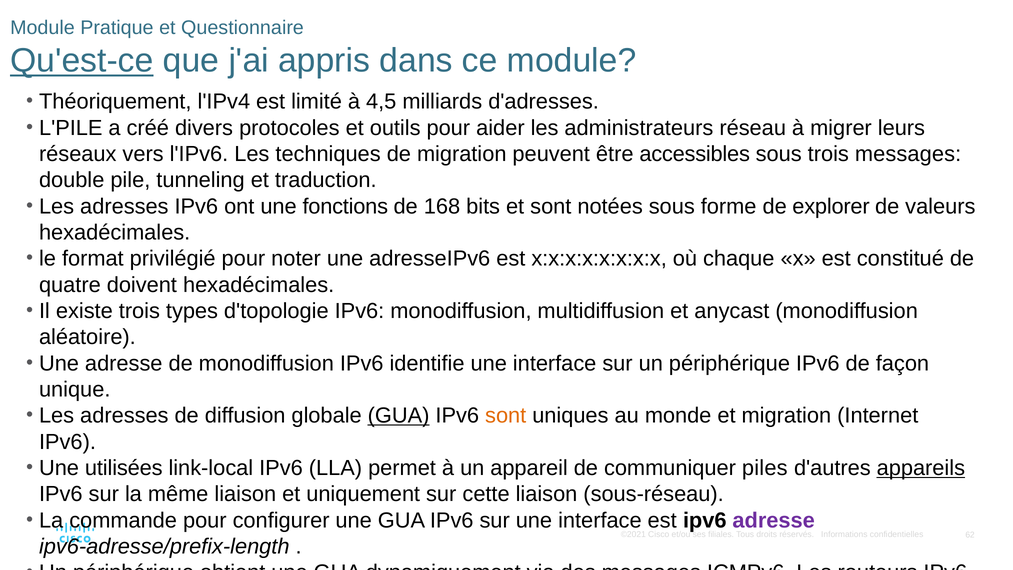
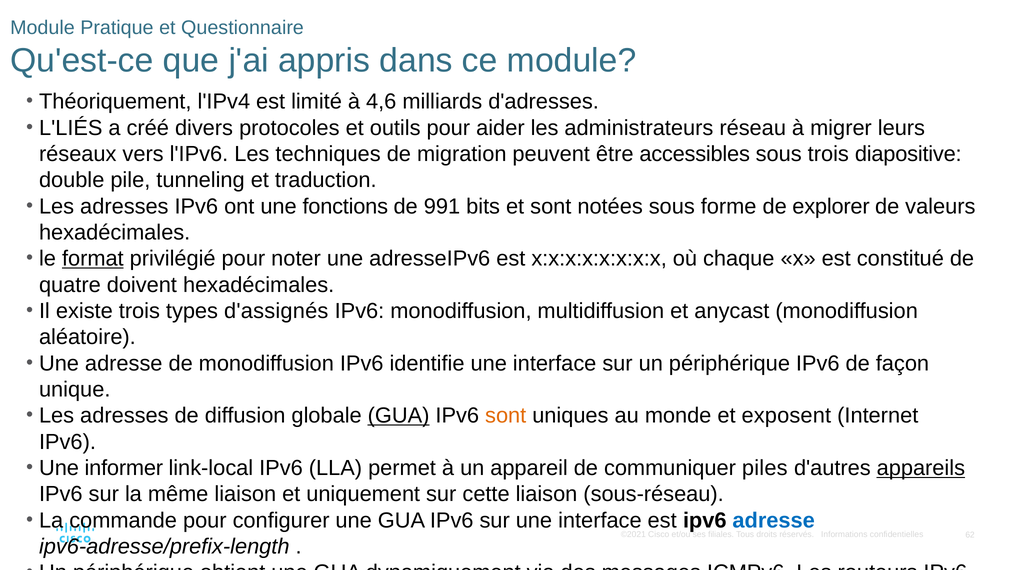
Qu'est-ce underline: present -> none
4,5: 4,5 -> 4,6
L'PILE: L'PILE -> L'LIÉS
trois messages: messages -> diapositive
168: 168 -> 991
format underline: none -> present
d'topologie: d'topologie -> d'assignés
et migration: migration -> exposent
utilisées: utilisées -> informer
adresse at (774, 520) colour: purple -> blue
